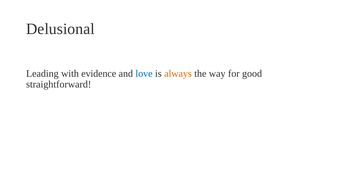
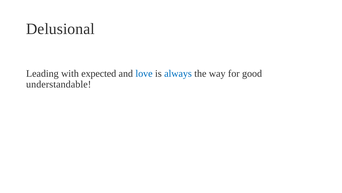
evidence: evidence -> expected
always colour: orange -> blue
straightforward: straightforward -> understandable
